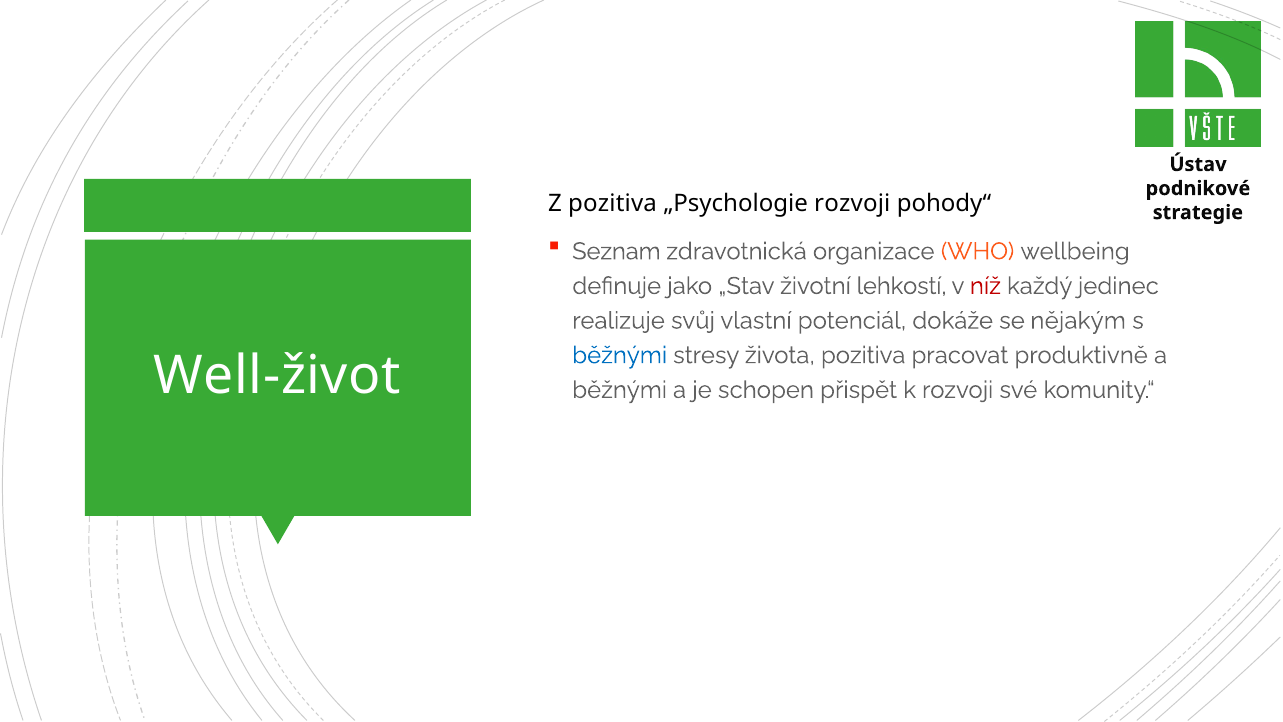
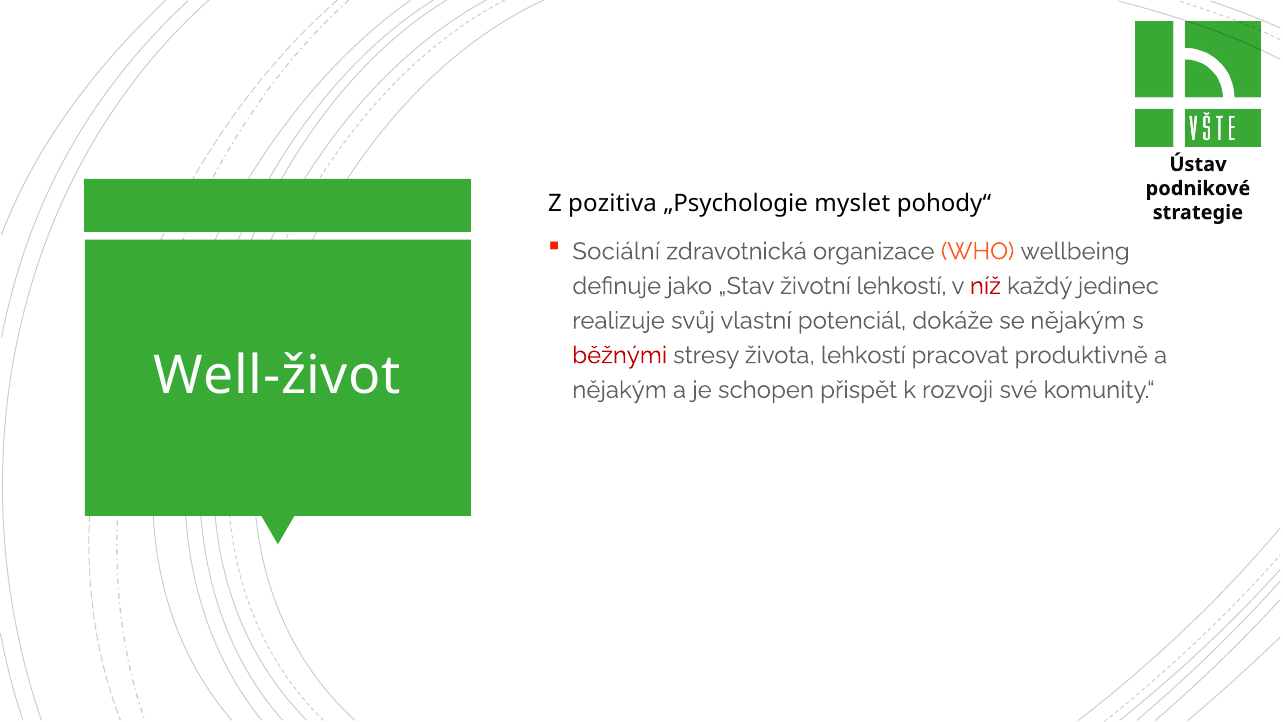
„Psychologie rozvoji: rozvoji -> myslet
Seznam: Seznam -> Sociální
běžnými at (620, 355) colour: blue -> red
života pozitiva: pozitiva -> lehkostí
běžnými at (620, 390): běžnými -> nějakým
